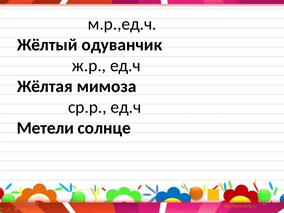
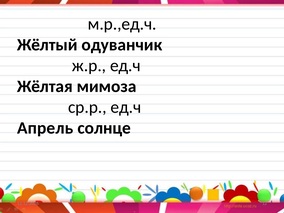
Метели: Метели -> Апрель
